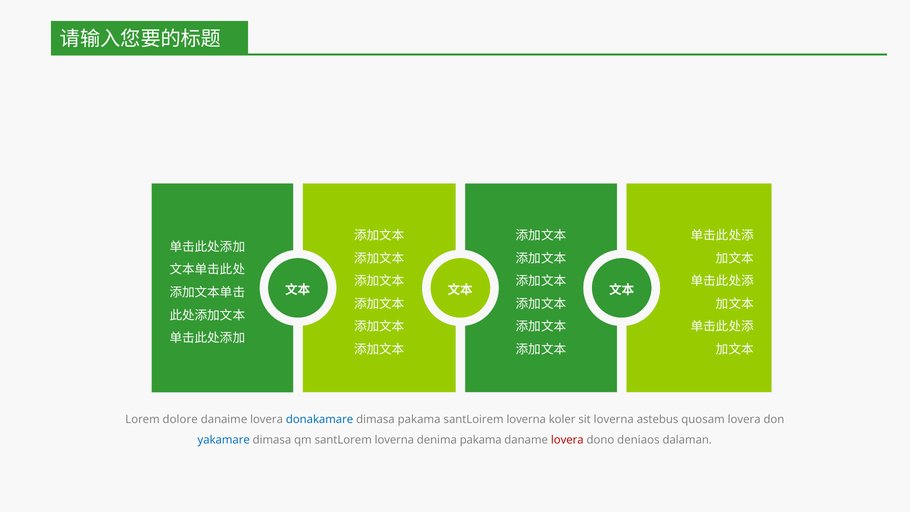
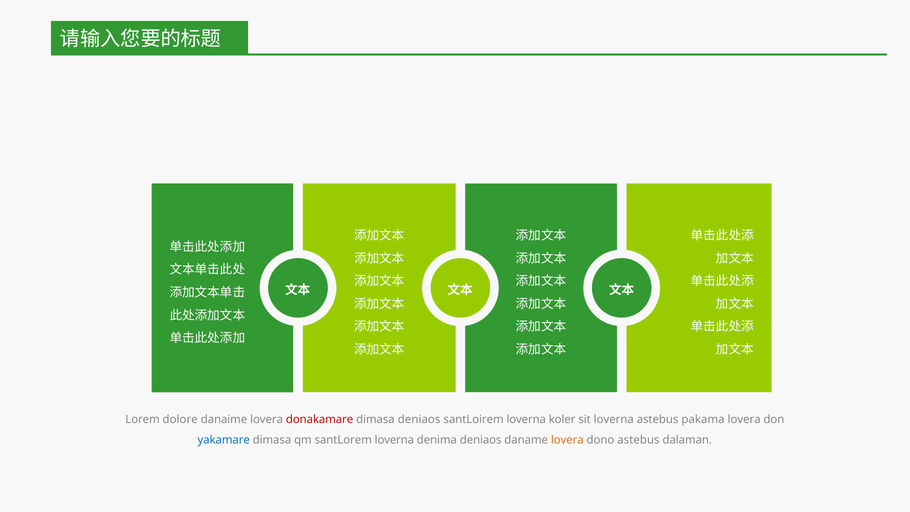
donakamare colour: blue -> red
dimasa pakama: pakama -> deniaos
quosam: quosam -> pakama
denima pakama: pakama -> deniaos
lovera at (567, 440) colour: red -> orange
dono deniaos: deniaos -> astebus
